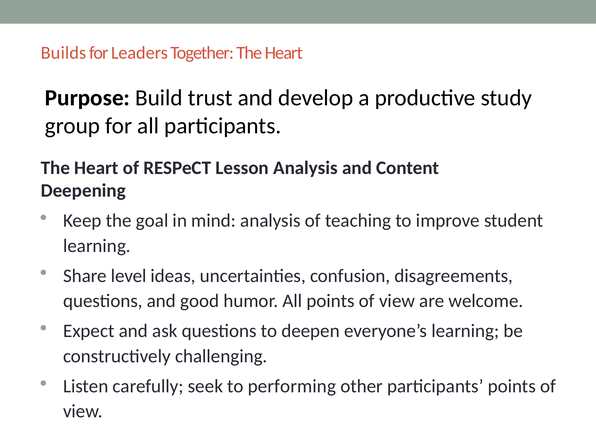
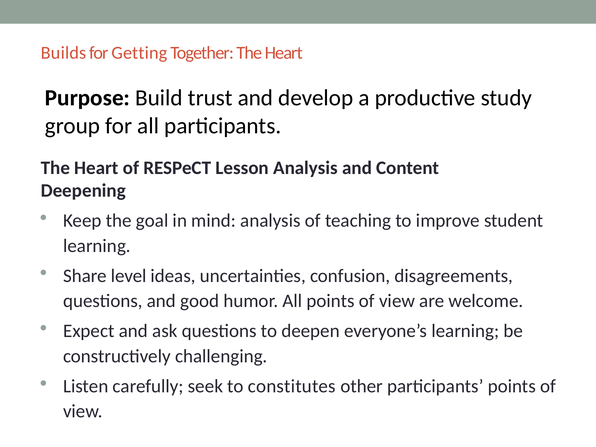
Leaders: Leaders -> Getting
performing: performing -> constitutes
